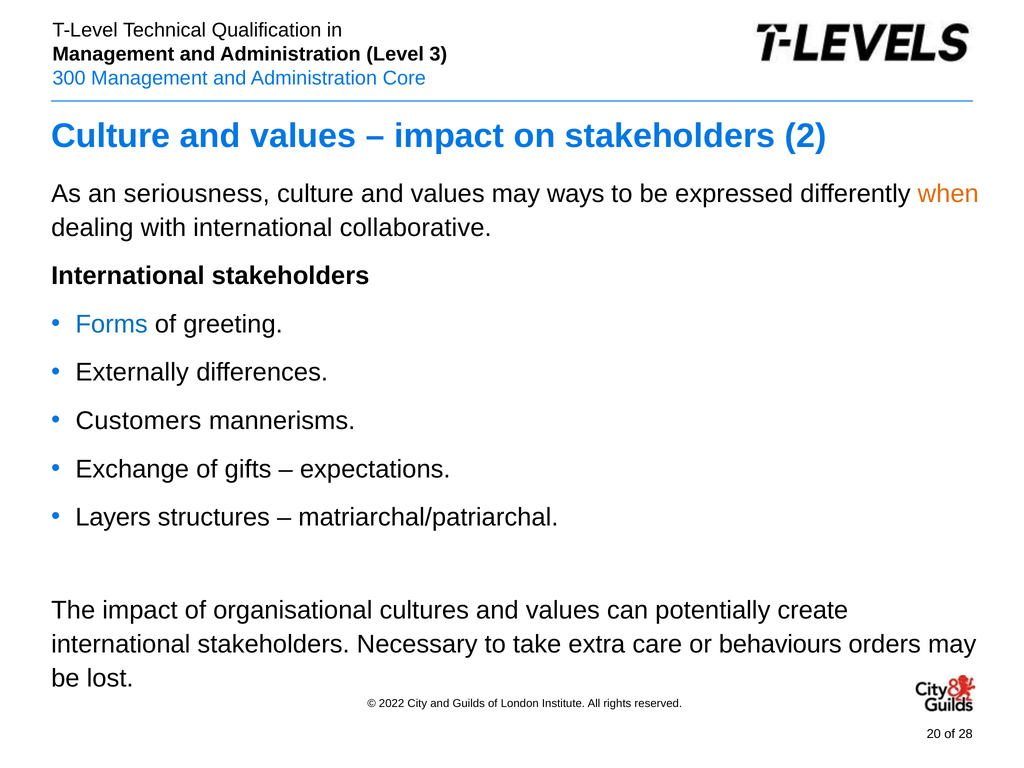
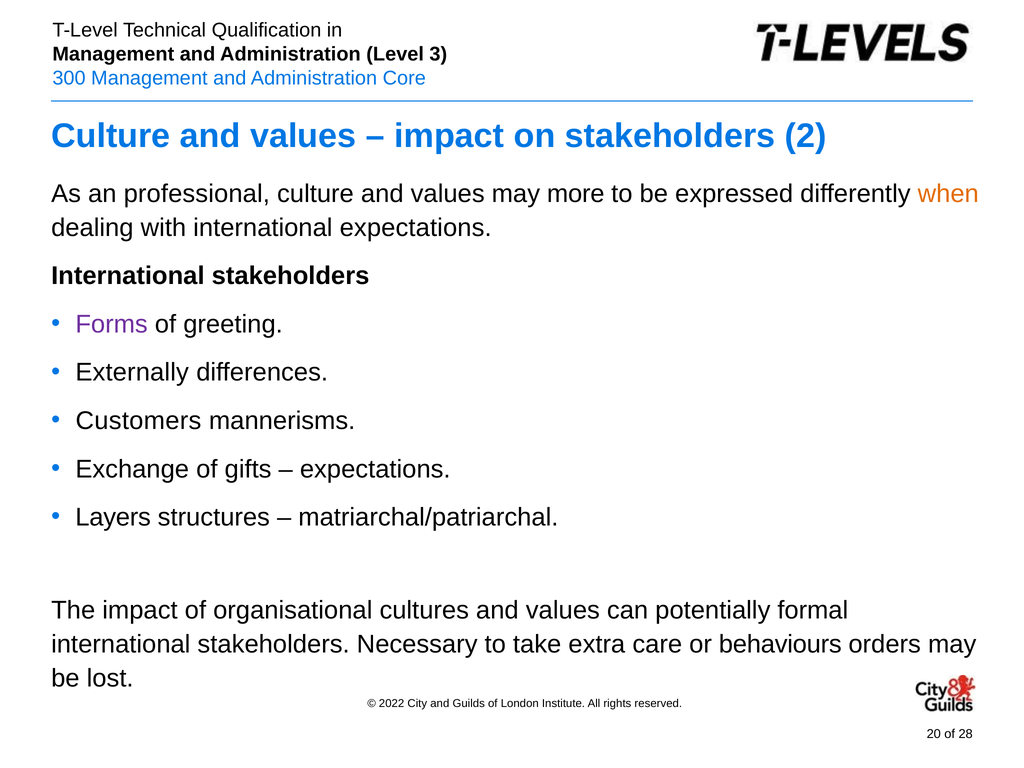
seriousness: seriousness -> professional
ways: ways -> more
international collaborative: collaborative -> expectations
Forms colour: blue -> purple
create: create -> formal
